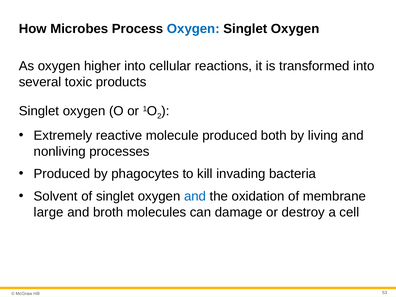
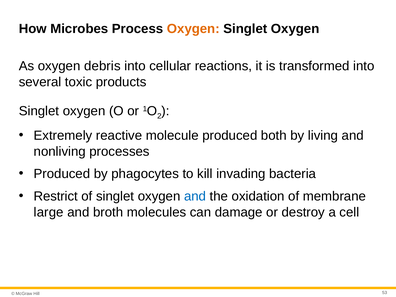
Oxygen at (193, 29) colour: blue -> orange
higher: higher -> debris
Solvent: Solvent -> Restrict
